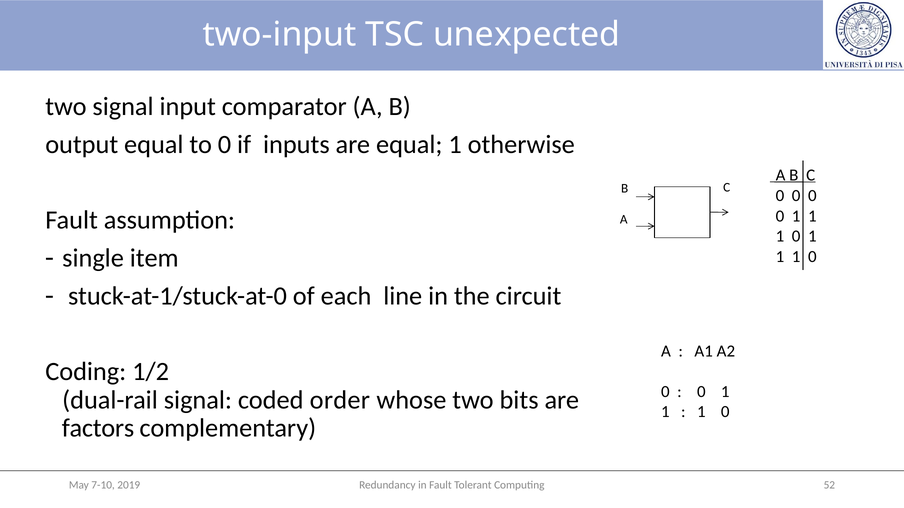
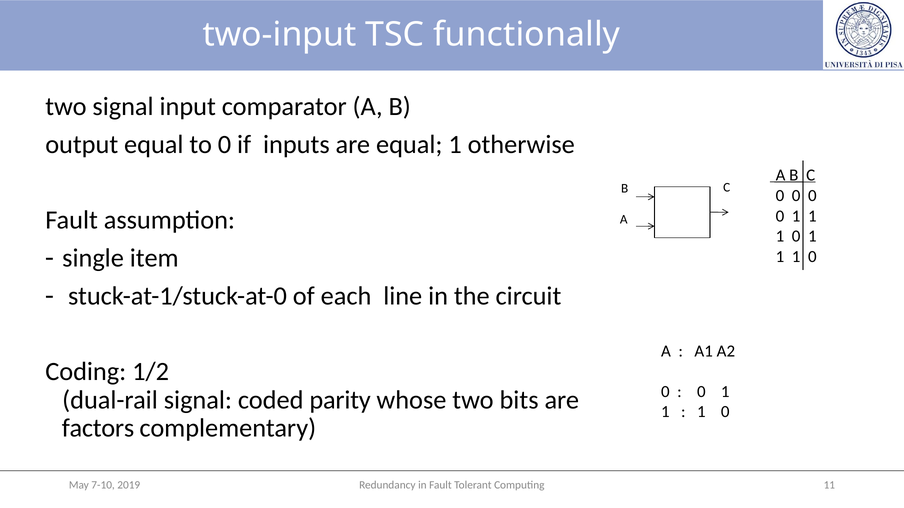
unexpected: unexpected -> functionally
order: order -> parity
52: 52 -> 11
